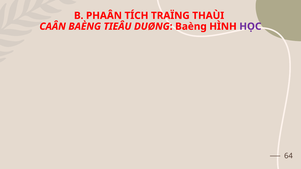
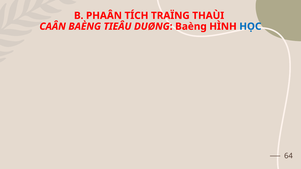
HỌC colour: purple -> blue
